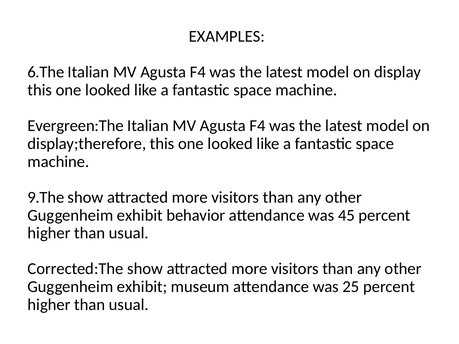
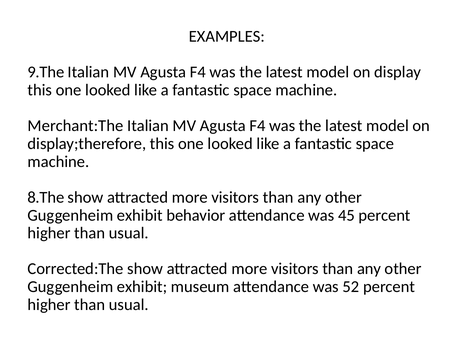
6.The: 6.The -> 9.The
Evergreen:The: Evergreen:The -> Merchant:The
9.The: 9.The -> 8.The
25: 25 -> 52
